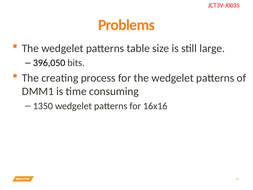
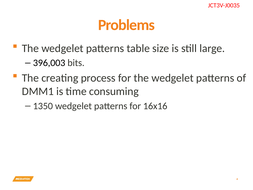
396,050: 396,050 -> 396,003
